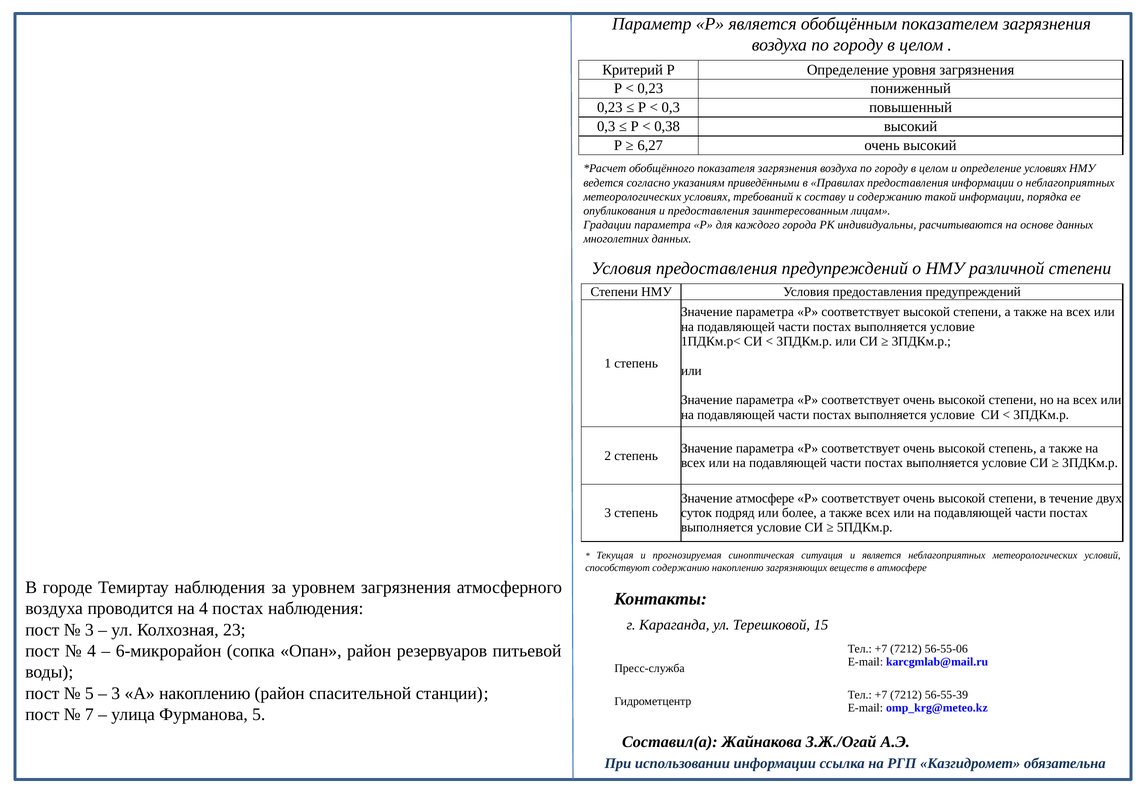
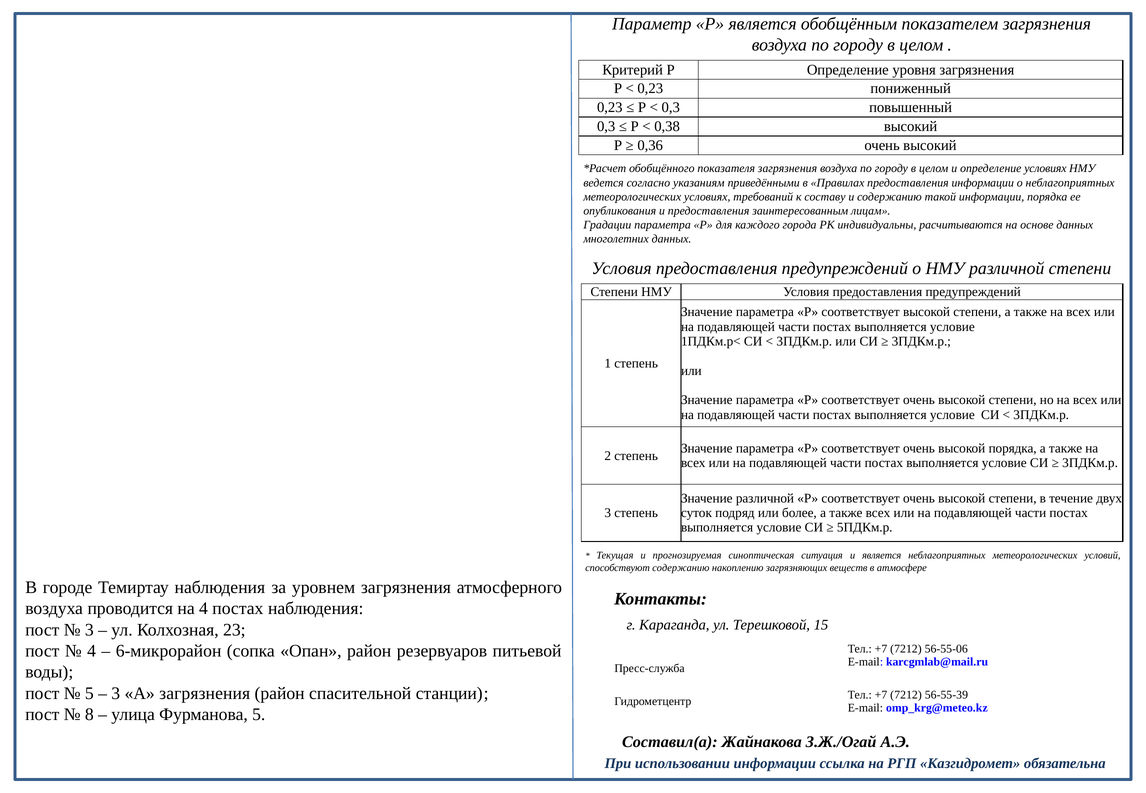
6,27: 6,27 -> 0,36
высокой степень: степень -> порядка
Значение атмосфере: атмосфере -> различной
А накоплению: накоплению -> загрязнения
7: 7 -> 8
